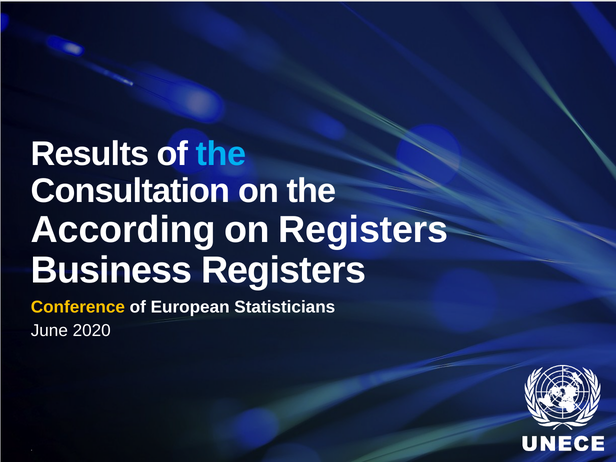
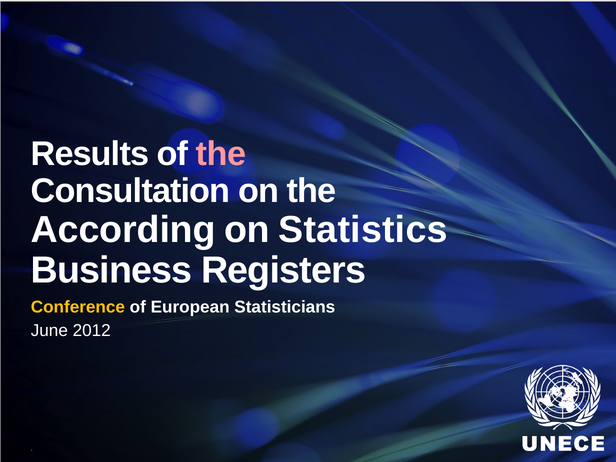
the at (221, 154) colour: light blue -> pink
on Registers: Registers -> Statistics
2020: 2020 -> 2012
